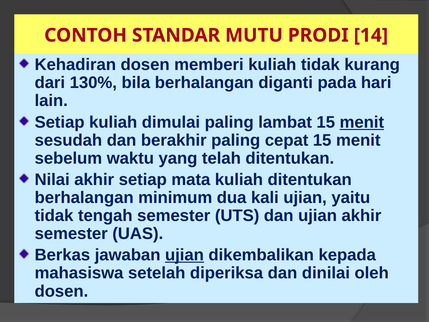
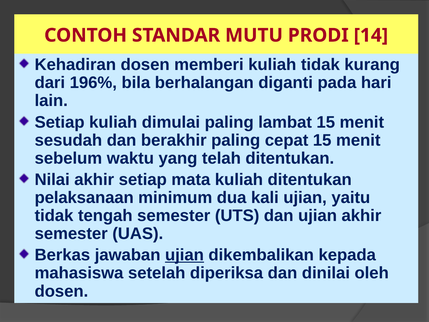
130%: 130% -> 196%
menit at (362, 122) underline: present -> none
berhalangan at (84, 197): berhalangan -> pelaksanaan
